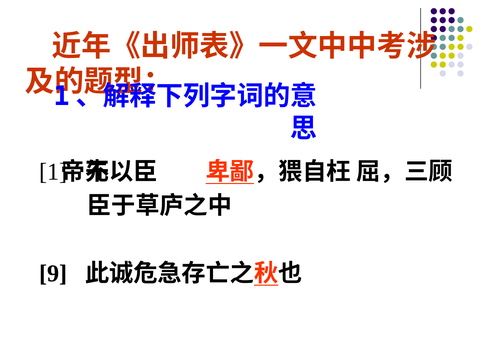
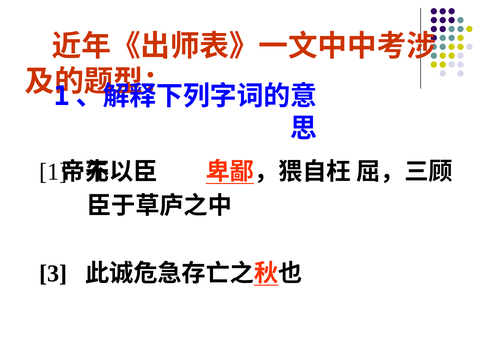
9: 9 -> 3
